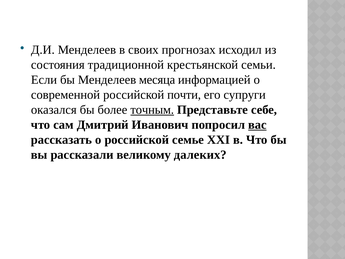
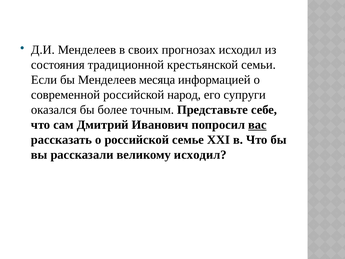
почти: почти -> народ
точным underline: present -> none
великому далеких: далеких -> исходил
